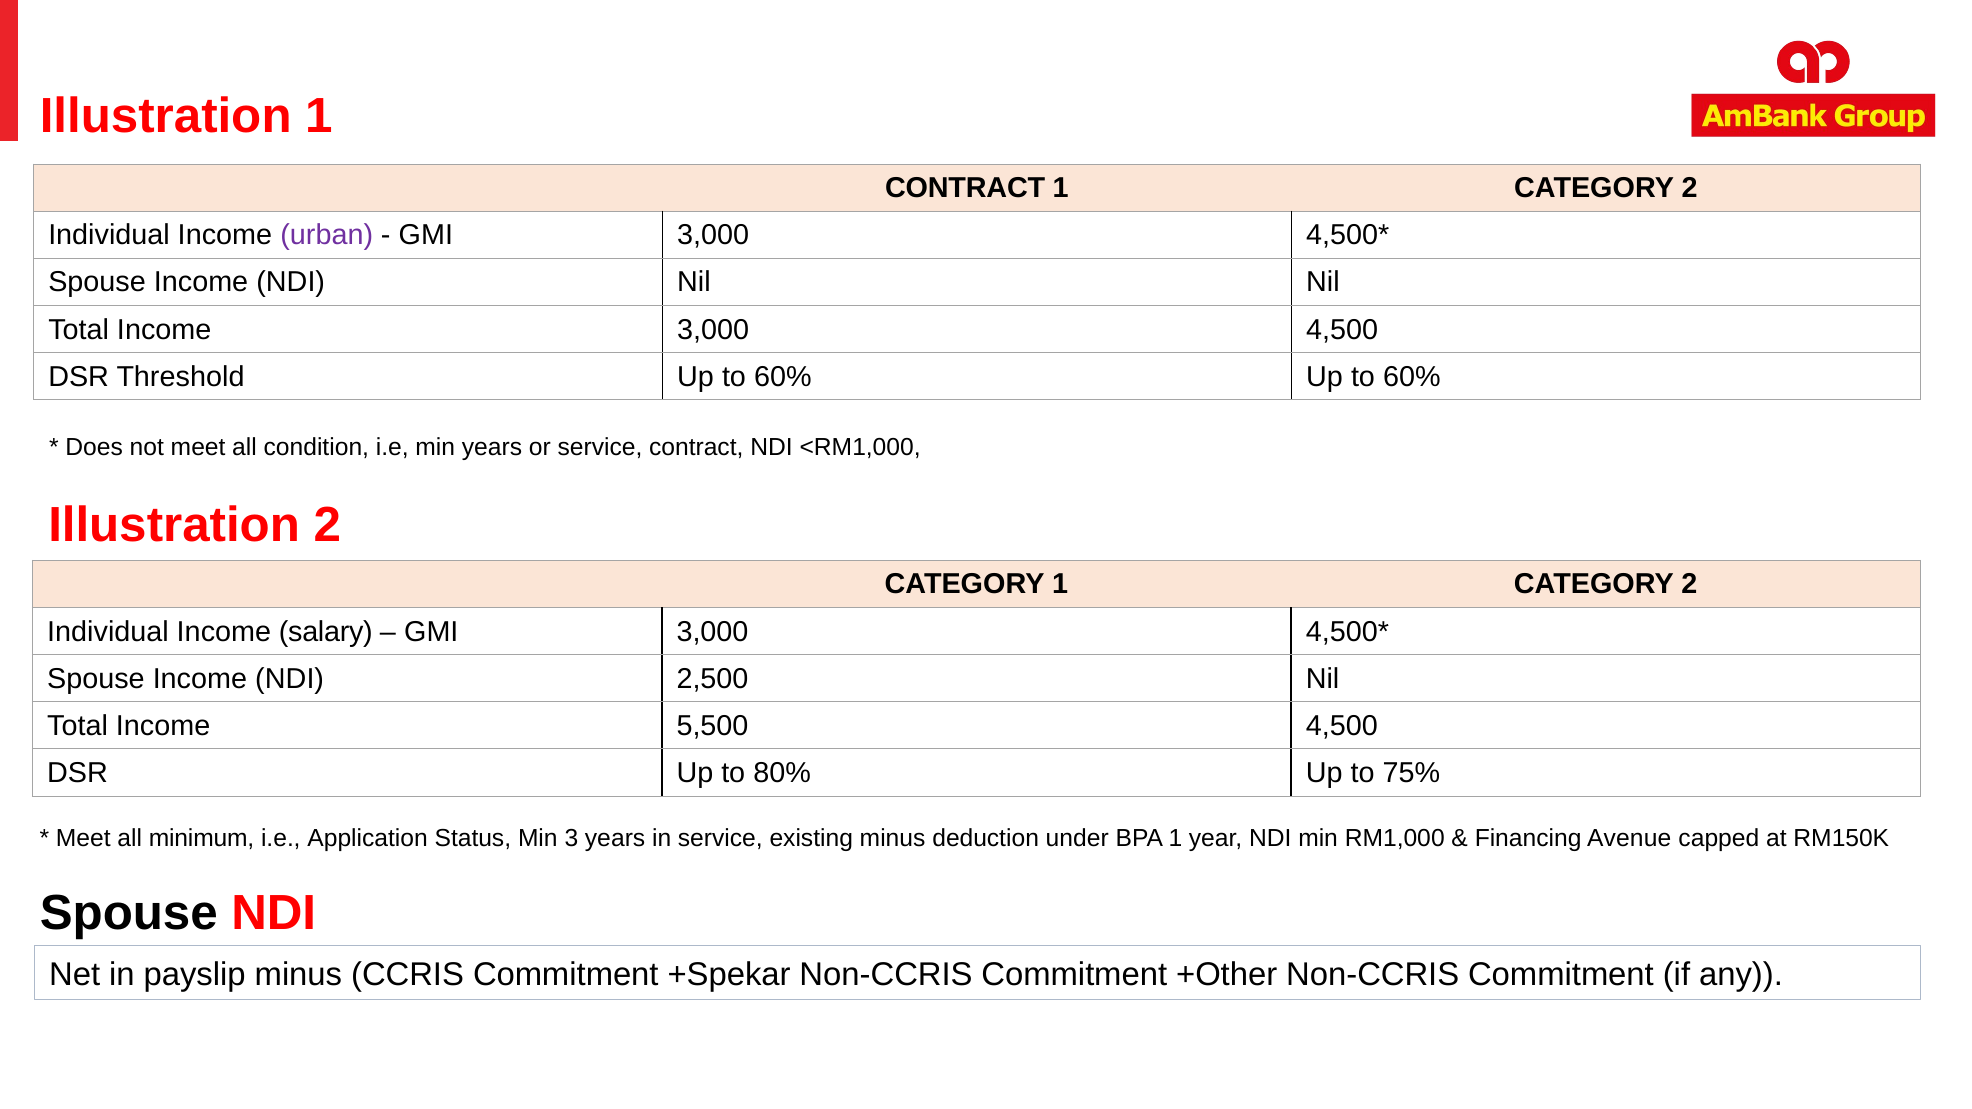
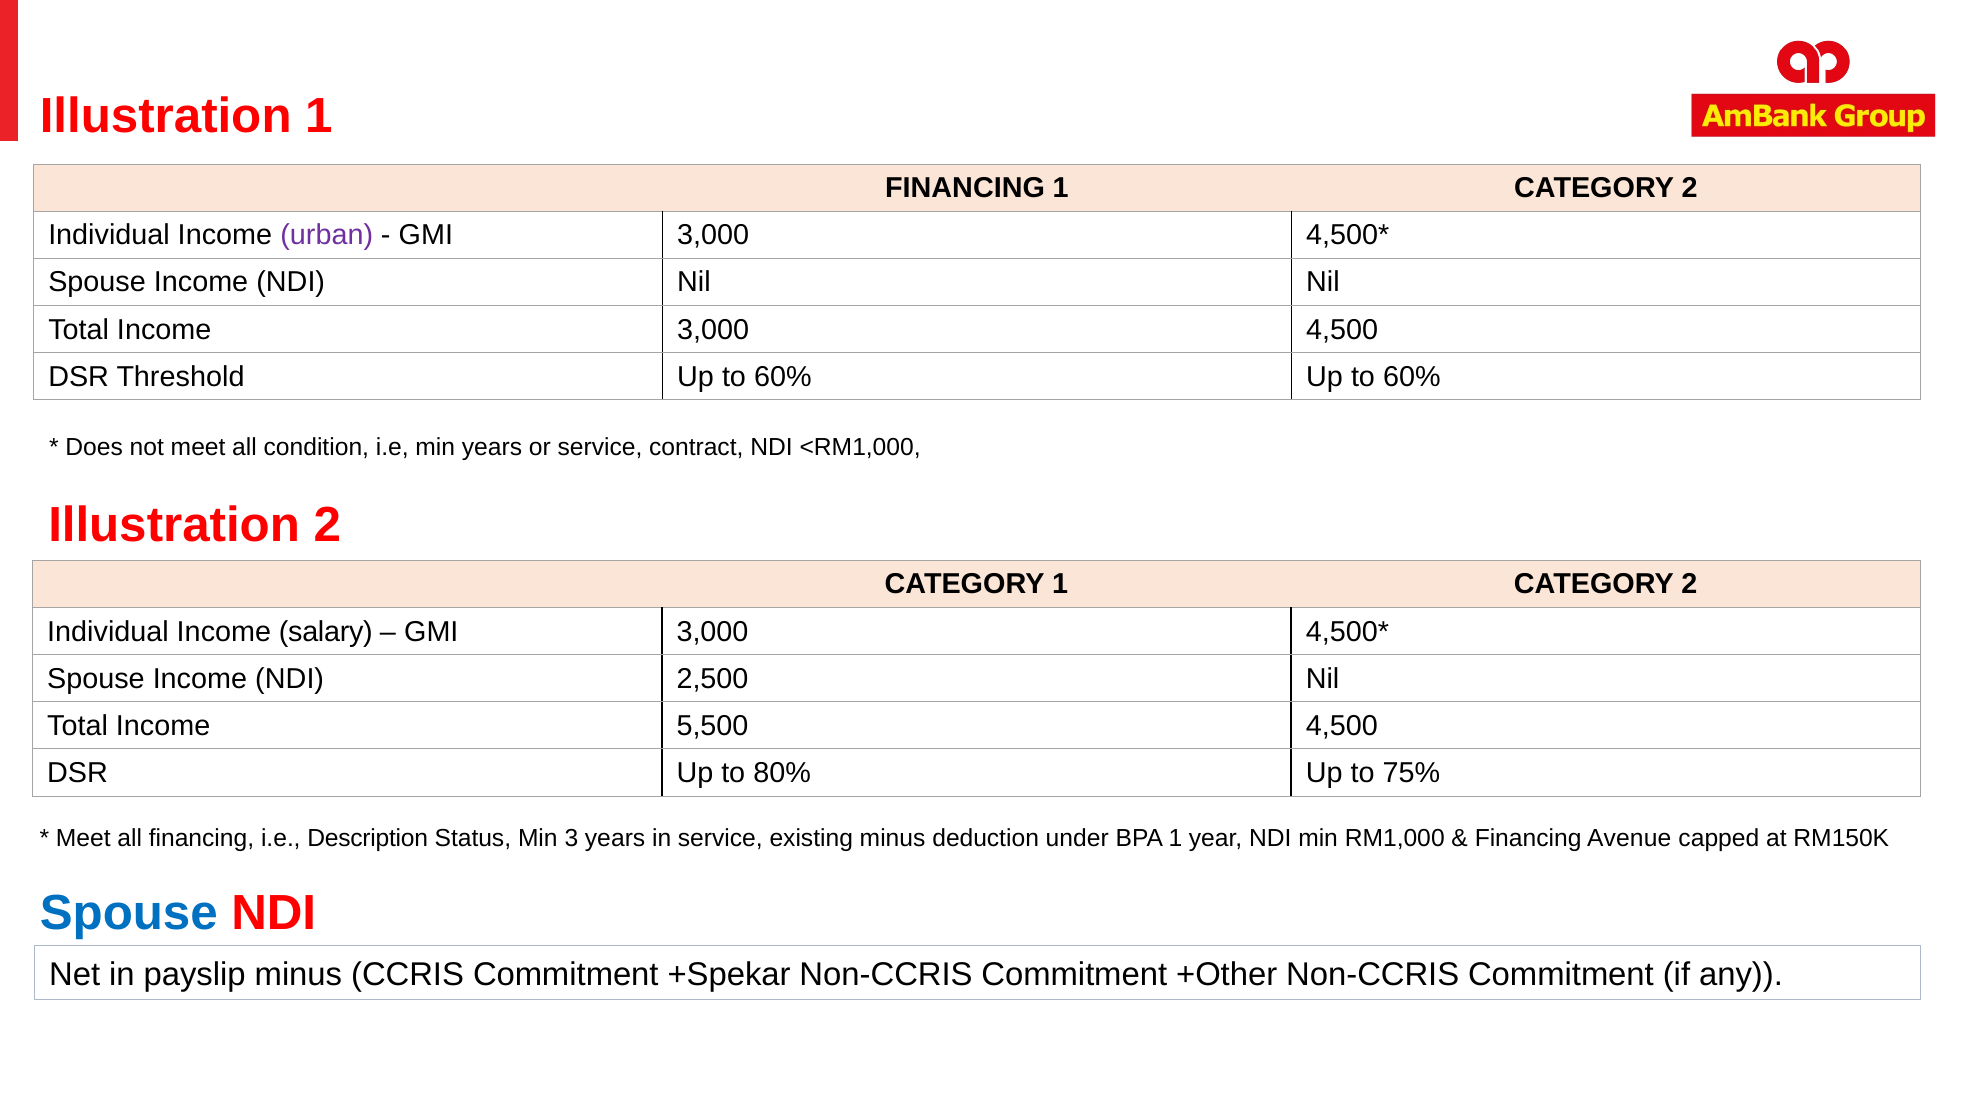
CONTRACT at (965, 188): CONTRACT -> FINANCING
all minimum: minimum -> financing
Application: Application -> Description
Spouse at (129, 914) colour: black -> blue
